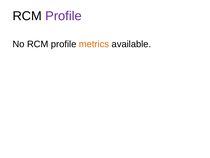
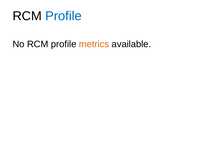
Profile at (63, 16) colour: purple -> blue
